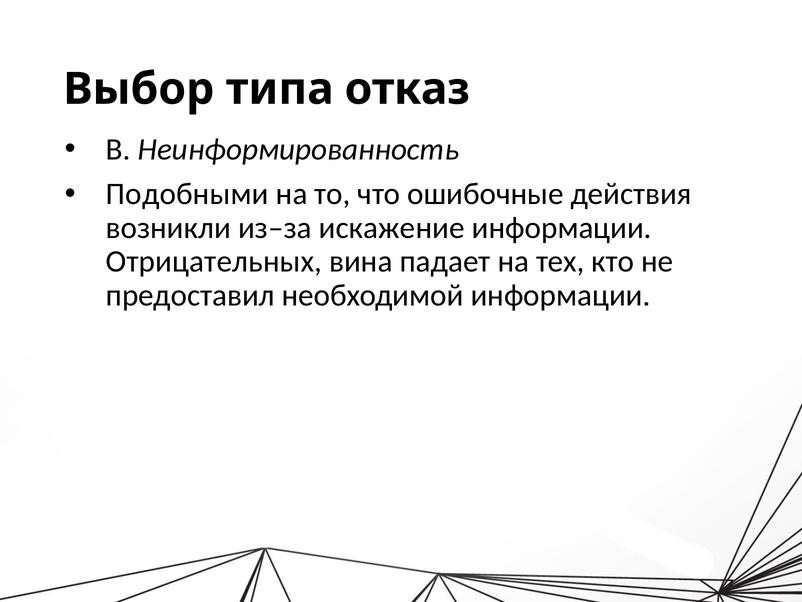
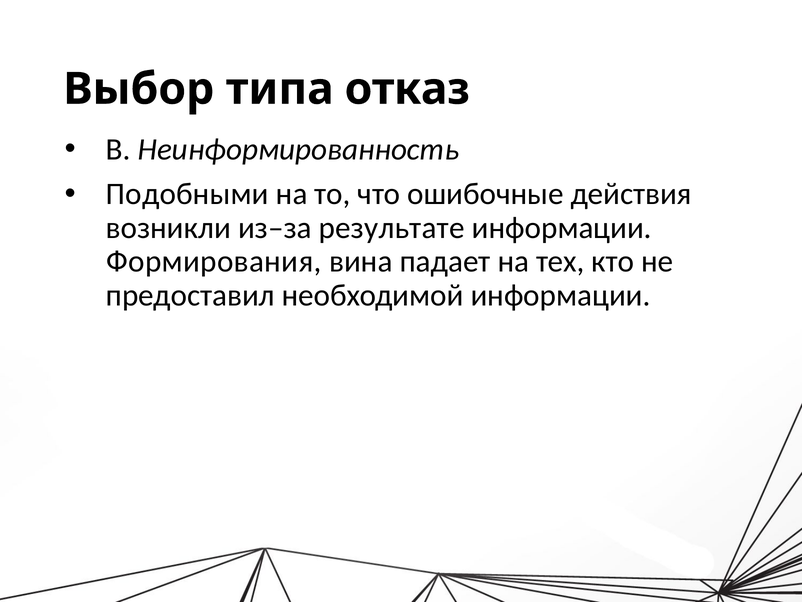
искажение: искажение -> результате
Отрицательных: Отрицательных -> Формирования
